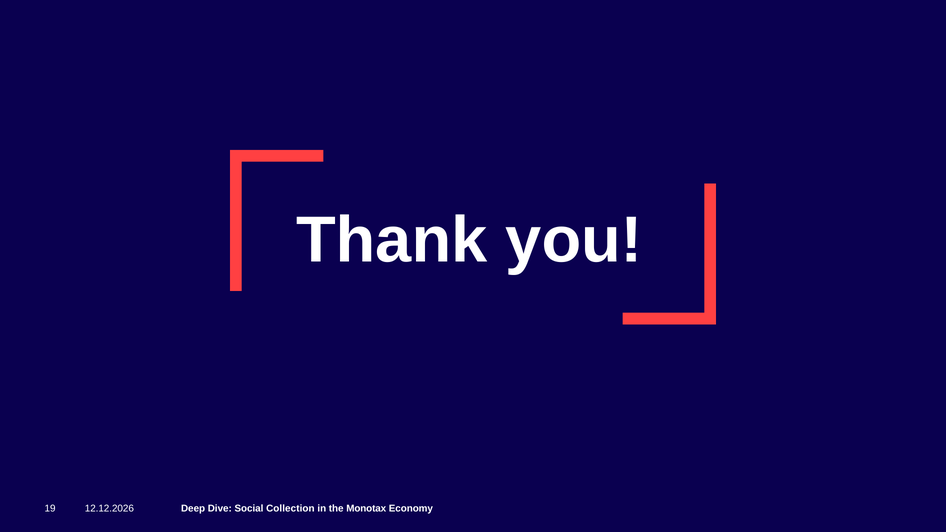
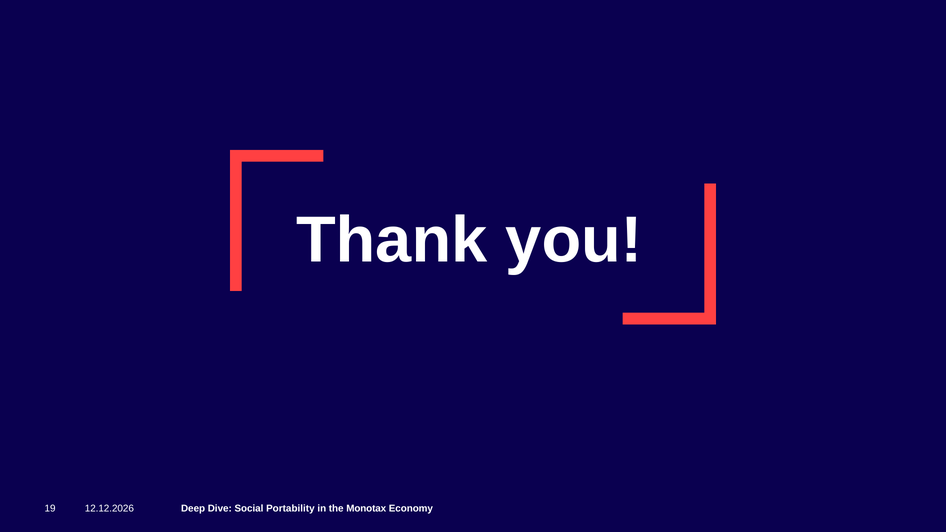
Collection: Collection -> Portability
